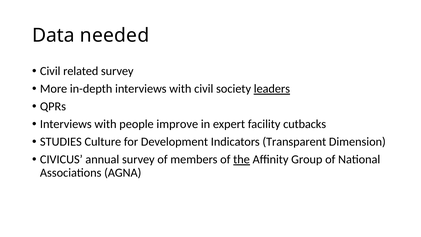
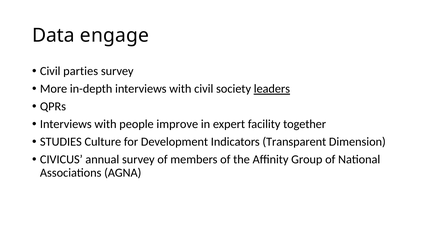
needed: needed -> engage
related: related -> parties
cutbacks: cutbacks -> together
the underline: present -> none
